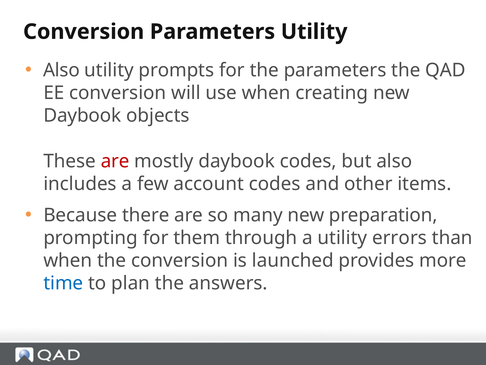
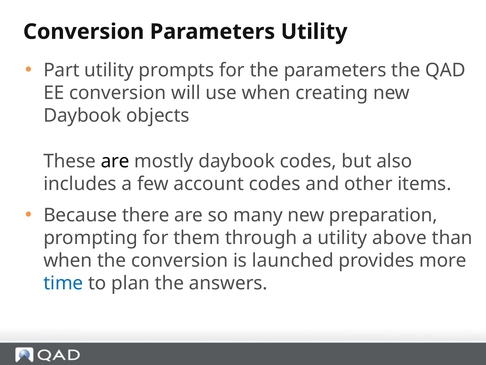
Also at (61, 70): Also -> Part
are at (115, 161) colour: red -> black
errors: errors -> above
